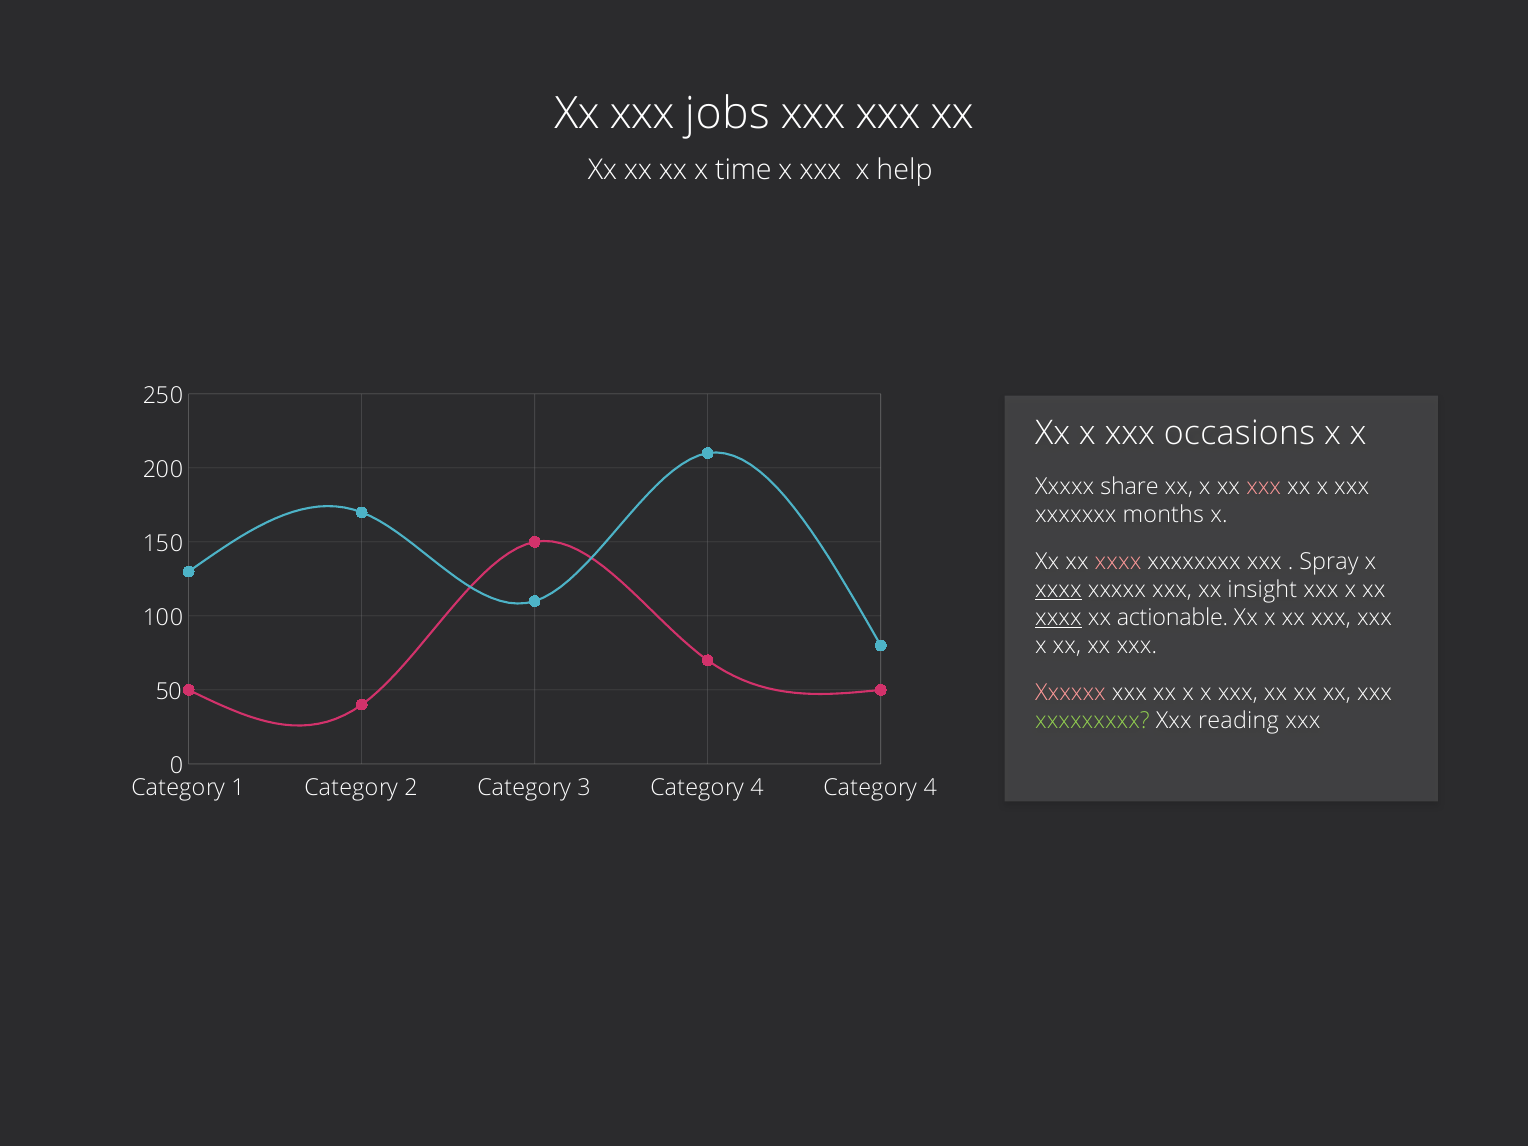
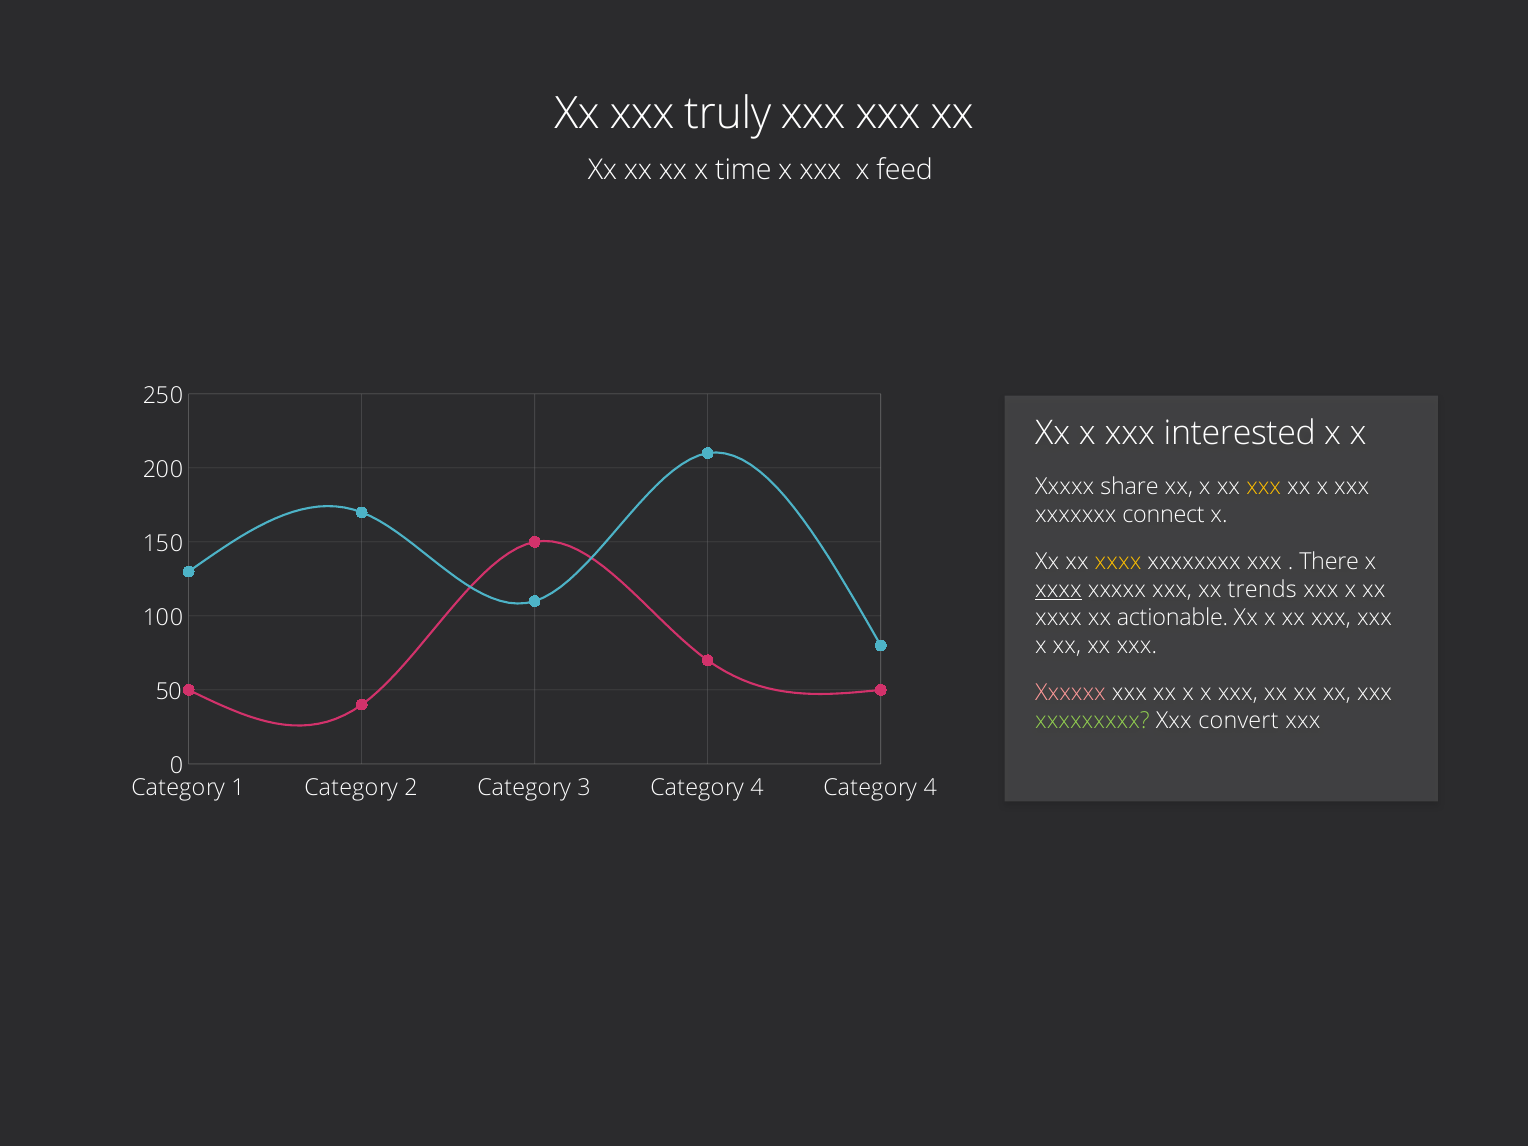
jobs: jobs -> truly
help: help -> feed
occasions: occasions -> interested
xxx at (1264, 486) colour: pink -> yellow
months: months -> connect
xxxx at (1118, 562) colour: pink -> yellow
Spray: Spray -> There
insight: insight -> trends
xxxx at (1058, 618) underline: present -> none
reading: reading -> convert
